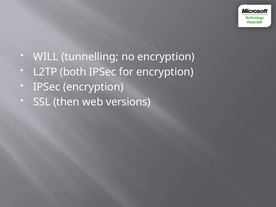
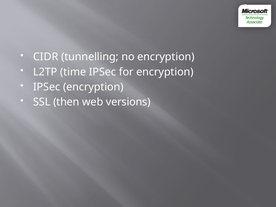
WILL: WILL -> CIDR
both: both -> time
